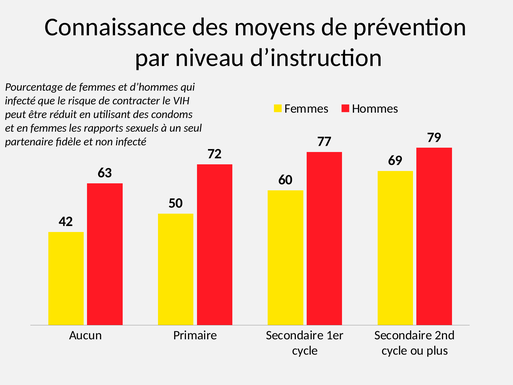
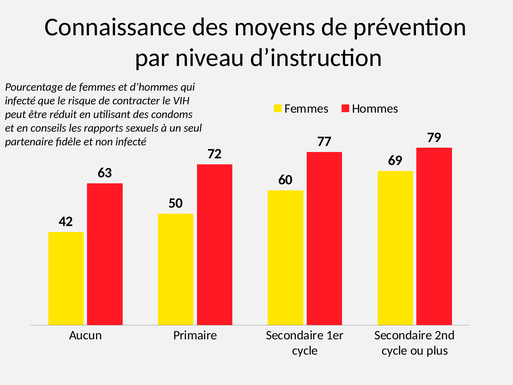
en femmes: femmes -> conseils
